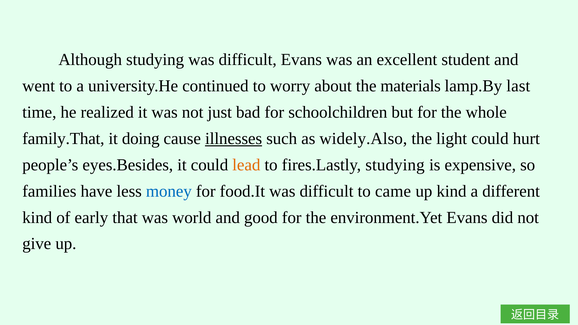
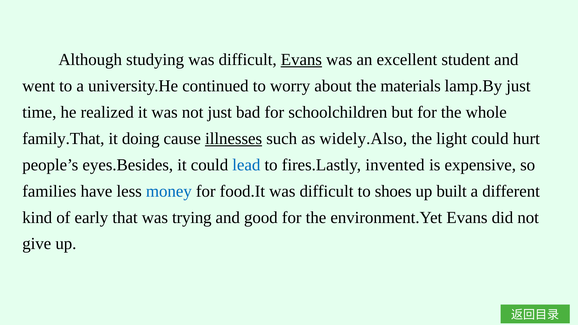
Evans at (301, 60) underline: none -> present
lamp.By last: last -> just
lead colour: orange -> blue
fires.Lastly studying: studying -> invented
came: came -> shoes
up kind: kind -> built
world: world -> trying
